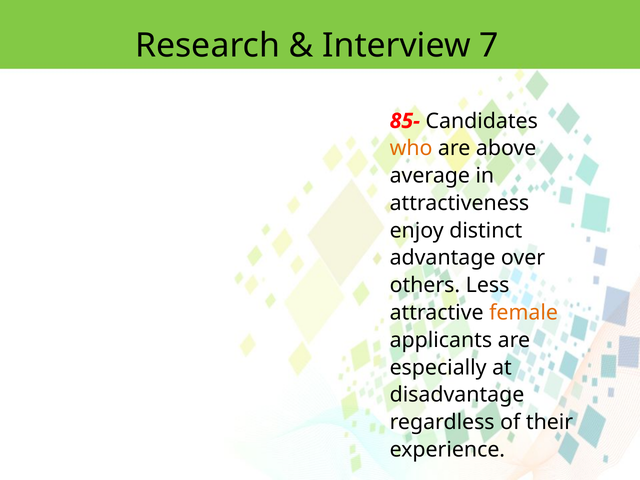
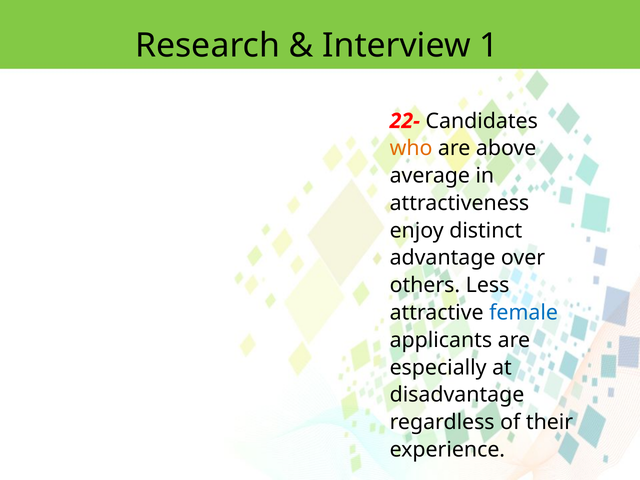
7: 7 -> 1
85-: 85- -> 22-
female colour: orange -> blue
